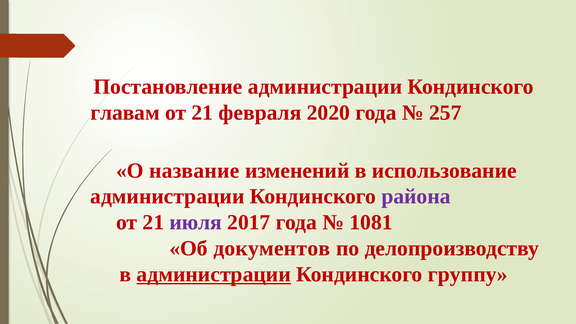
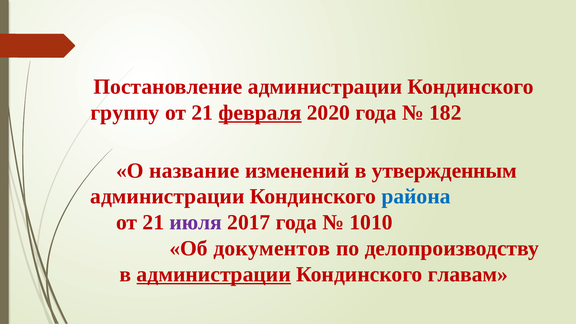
главам: главам -> группу
февраля underline: none -> present
257: 257 -> 182
использование: использование -> утвержденным
района colour: purple -> blue
1081: 1081 -> 1010
группу: группу -> главам
